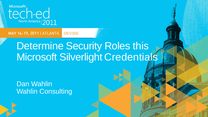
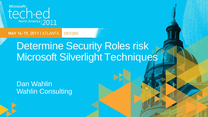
this: this -> risk
Credentials: Credentials -> Techniques
